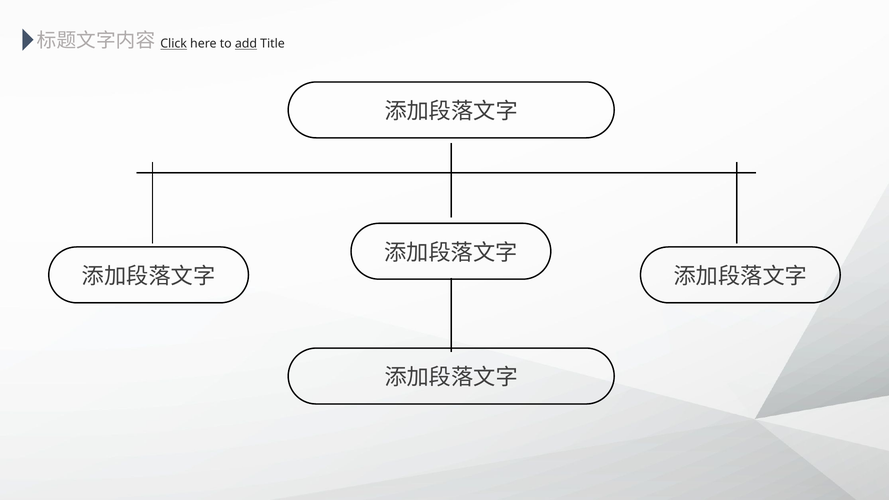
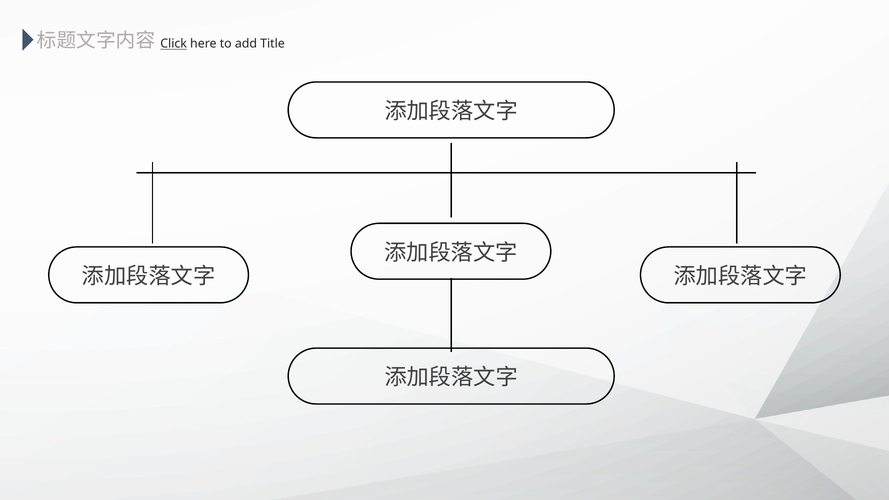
add underline: present -> none
